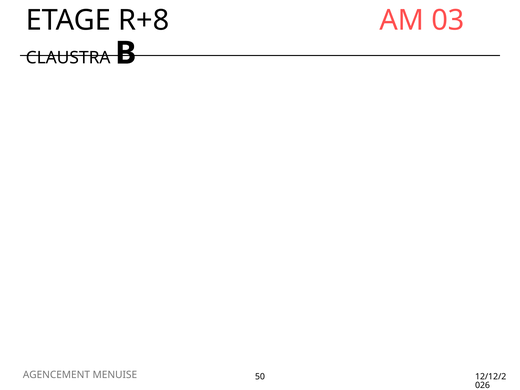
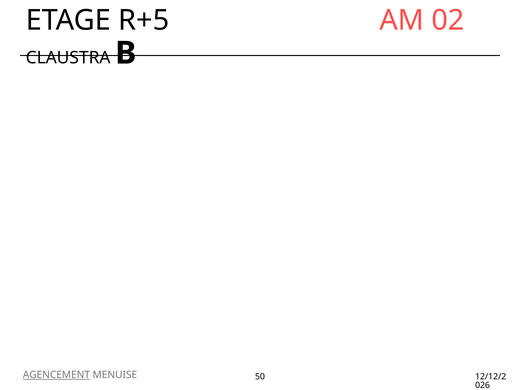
R+8: R+8 -> R+5
03: 03 -> 02
AGENCEMENT underline: none -> present
